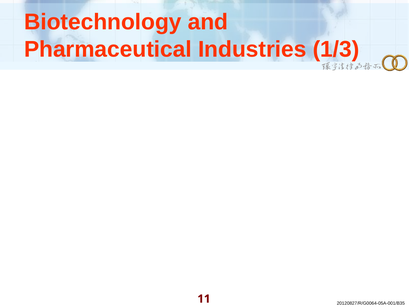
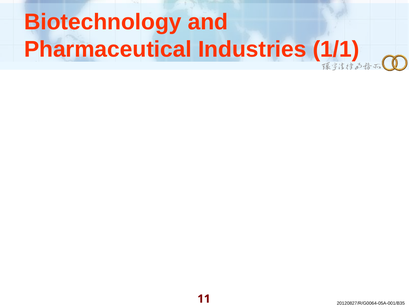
1/3: 1/3 -> 1/1
